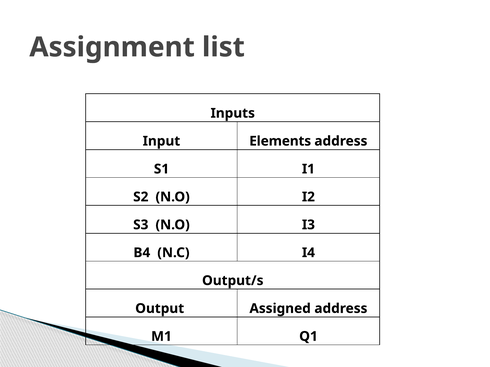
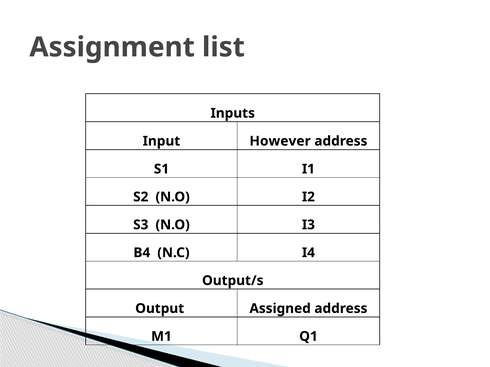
Elements: Elements -> However
